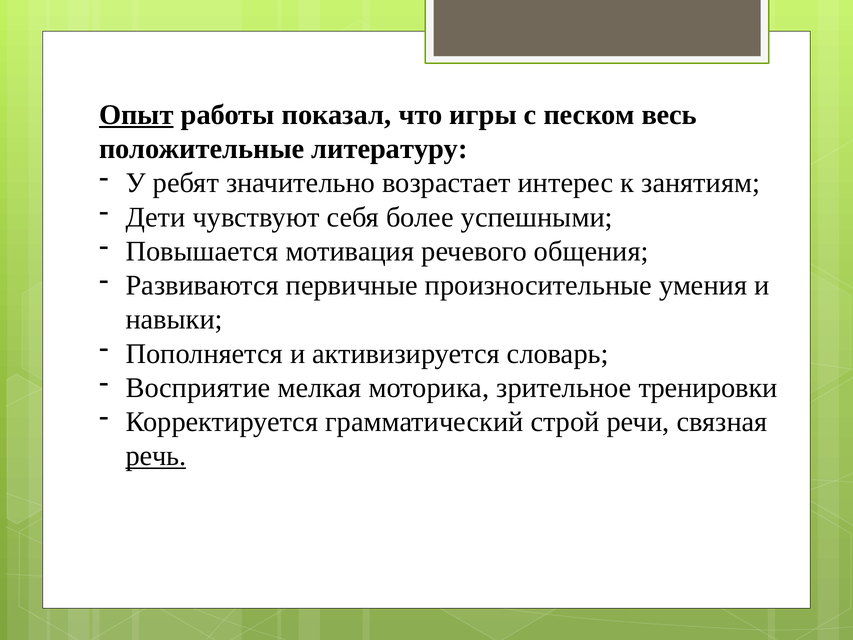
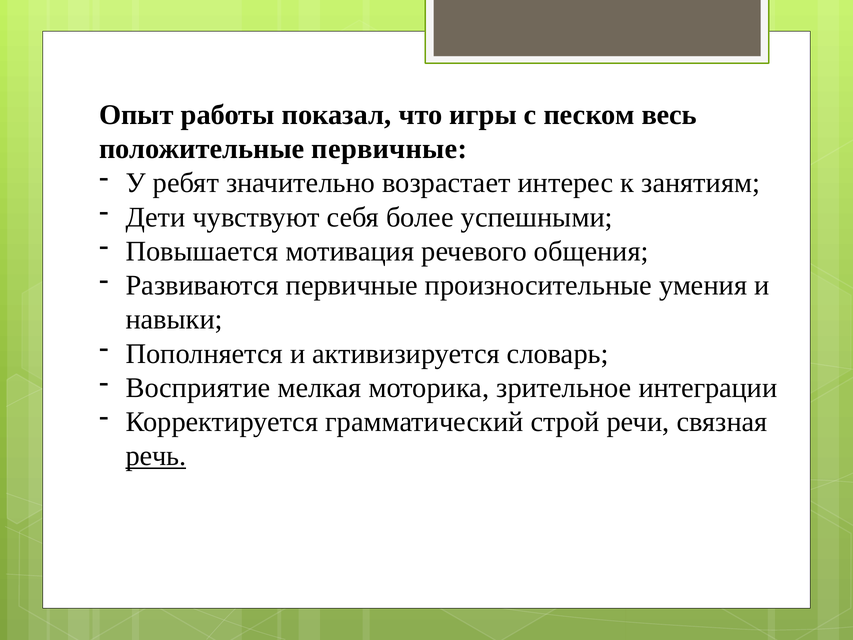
Опыт underline: present -> none
положительные литературу: литературу -> первичные
тренировки: тренировки -> интеграции
